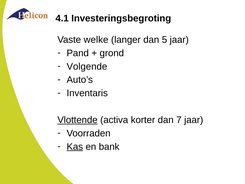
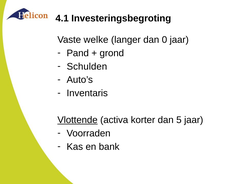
5: 5 -> 0
Volgende: Volgende -> Schulden
7: 7 -> 5
Kas underline: present -> none
